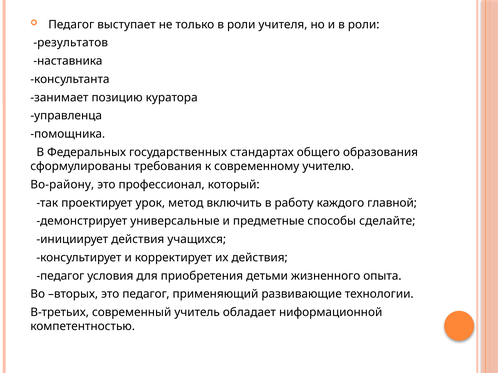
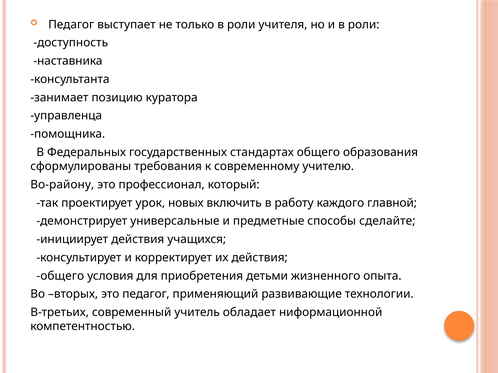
результатов: результатов -> доступность
метод: метод -> новых
педагог at (60, 276): педагог -> общего
